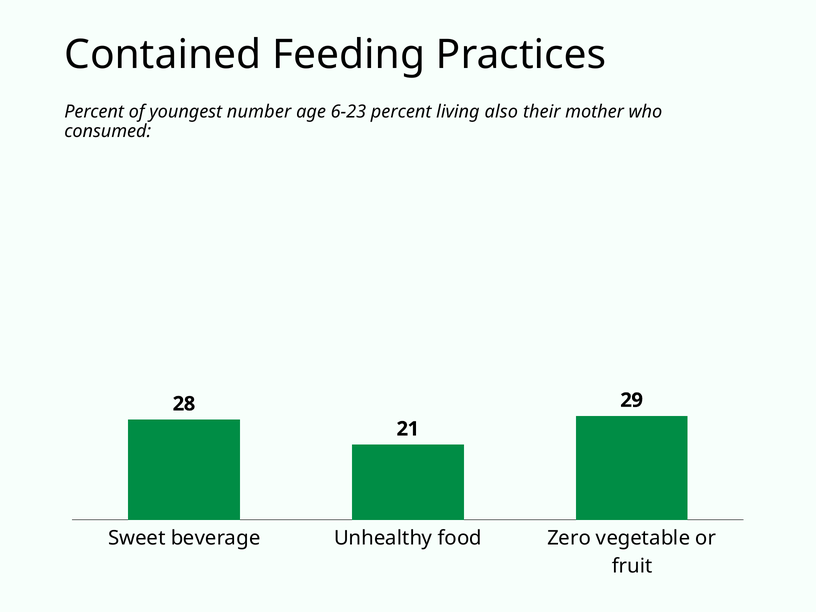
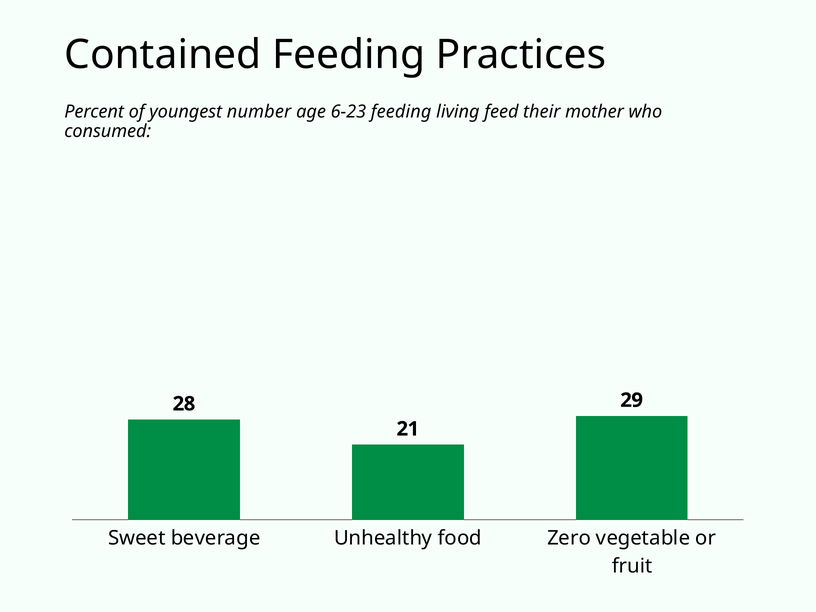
6-23 percent: percent -> feeding
also: also -> feed
